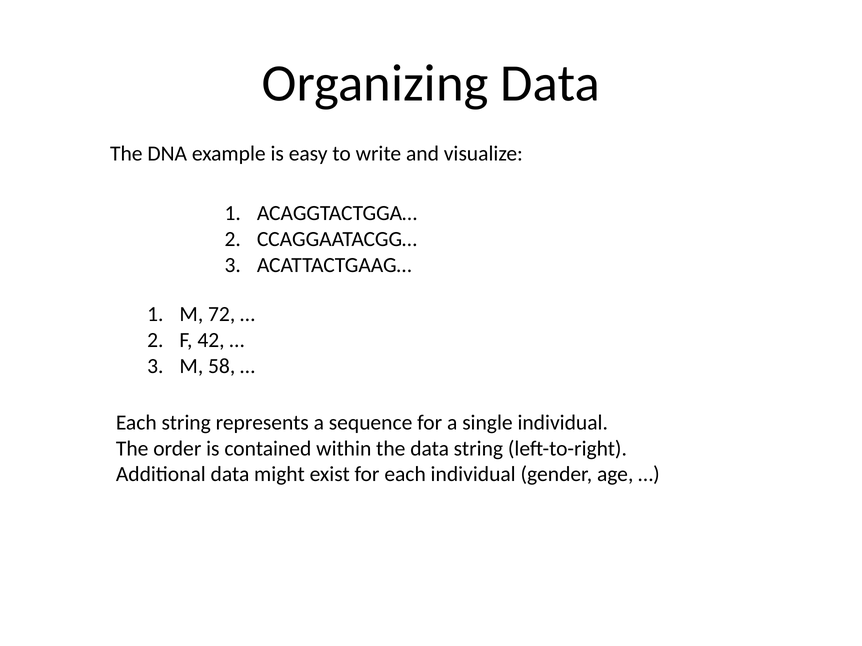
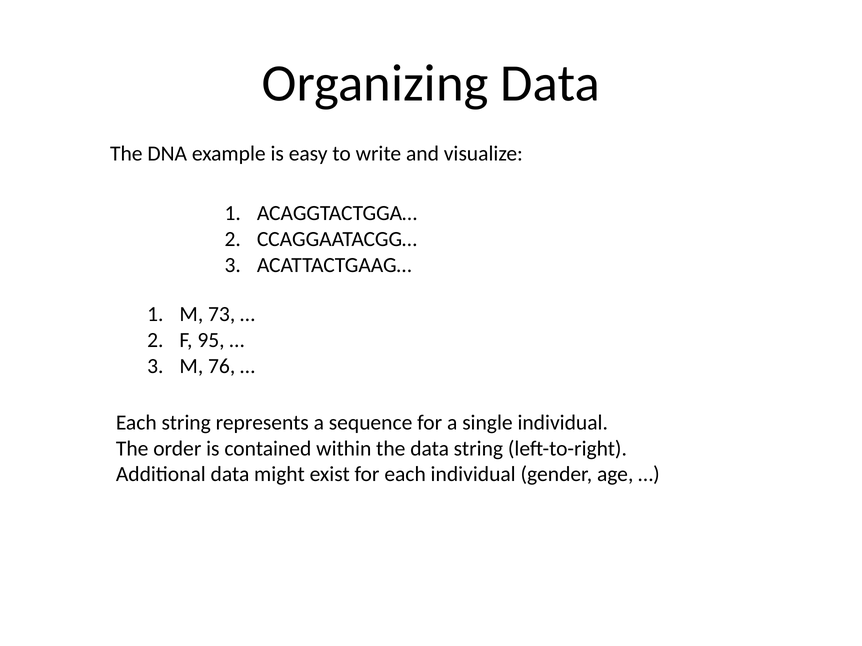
72: 72 -> 73
42: 42 -> 95
58: 58 -> 76
